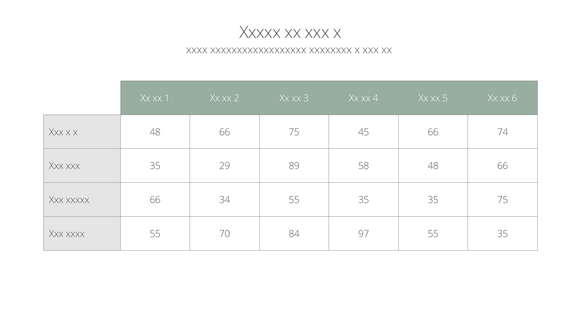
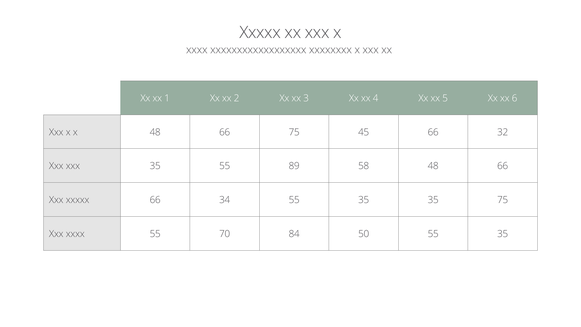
74: 74 -> 32
35 29: 29 -> 55
97: 97 -> 50
